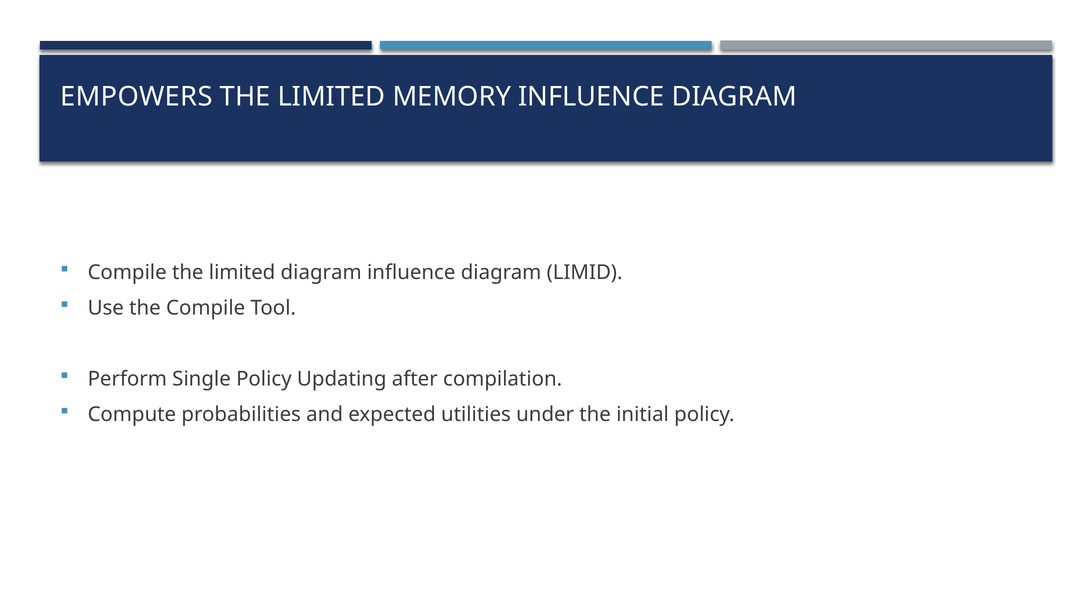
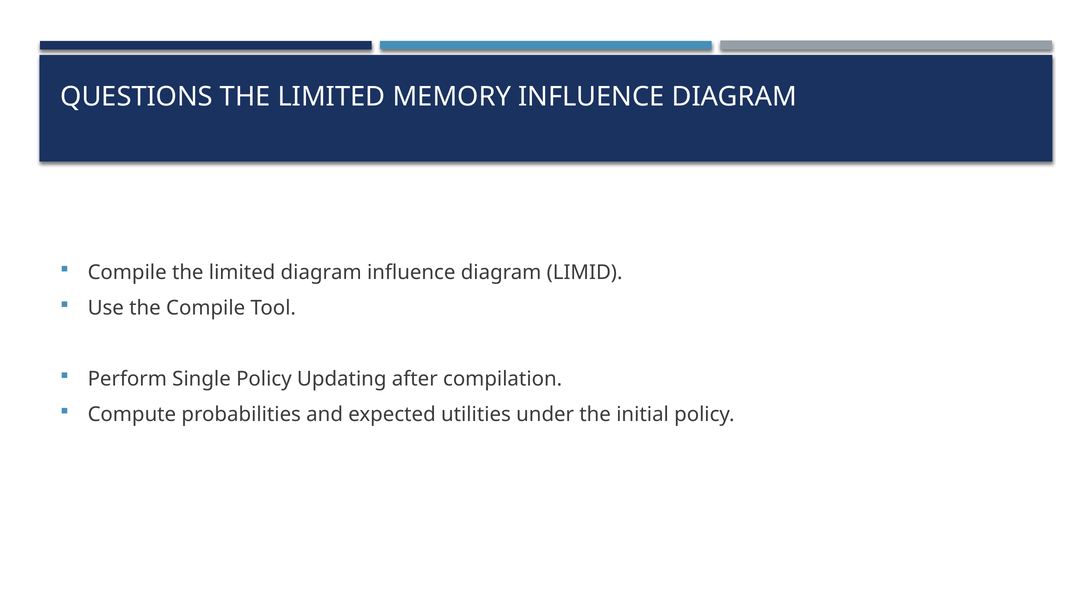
EMPOWERS: EMPOWERS -> QUESTIONS
